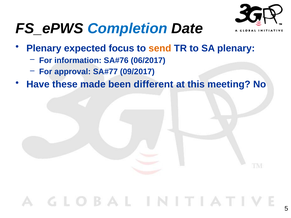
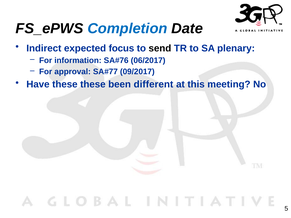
Plenary at (44, 48): Plenary -> Indirect
send colour: orange -> black
these made: made -> these
